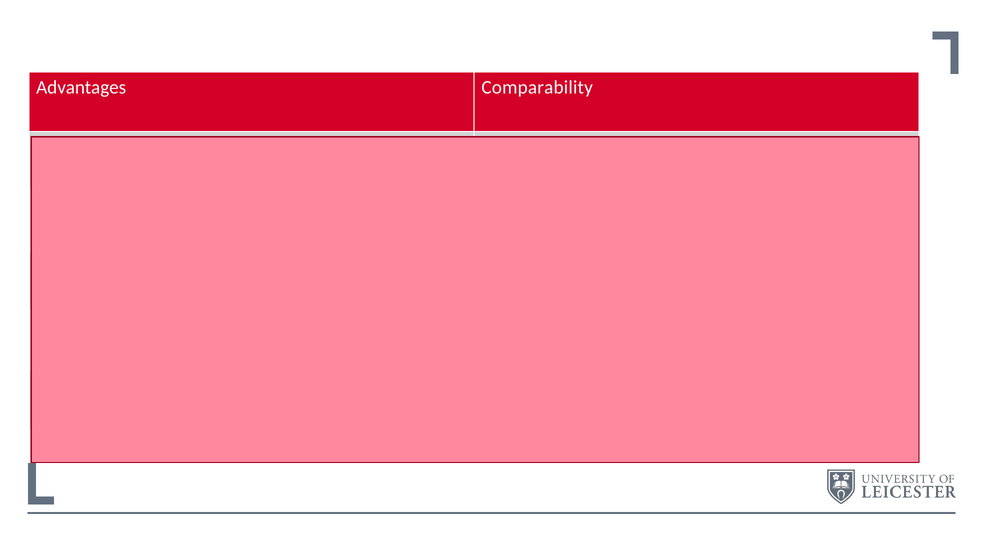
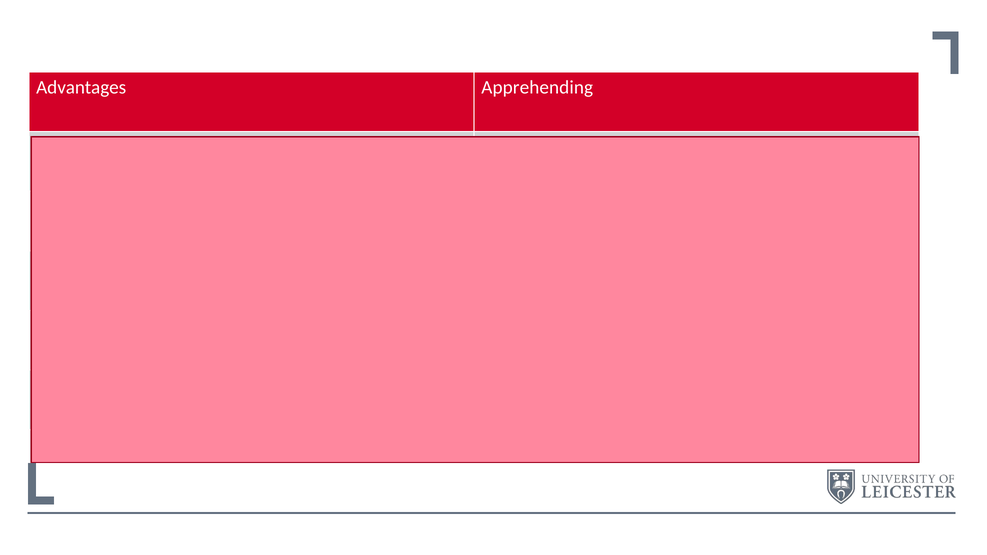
Advantages Comparability: Comparability -> Apprehending
